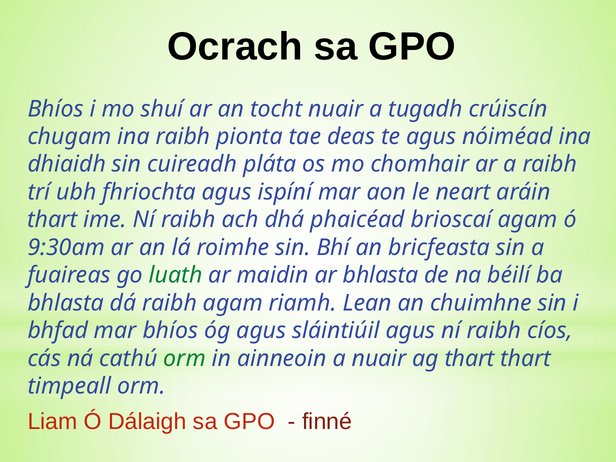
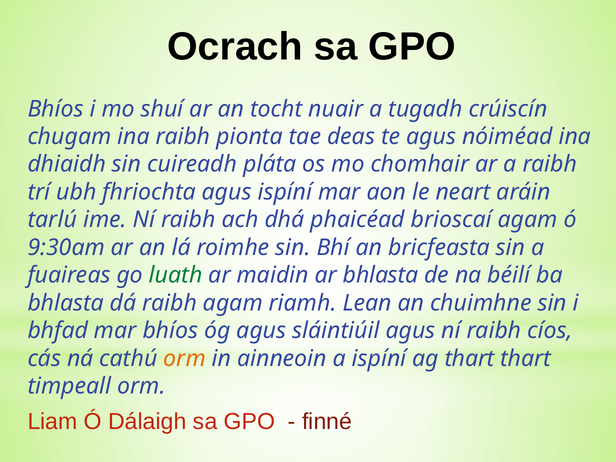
thart at (53, 220): thart -> tarlú
orm at (185, 359) colour: green -> orange
a nuair: nuair -> ispíní
